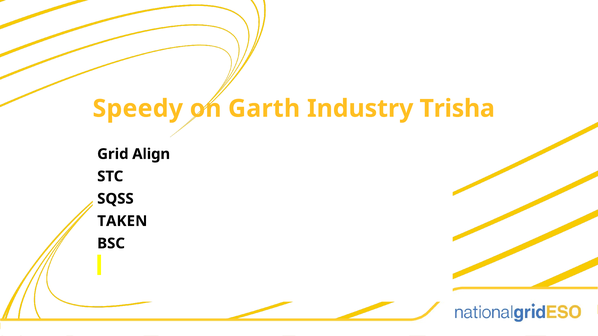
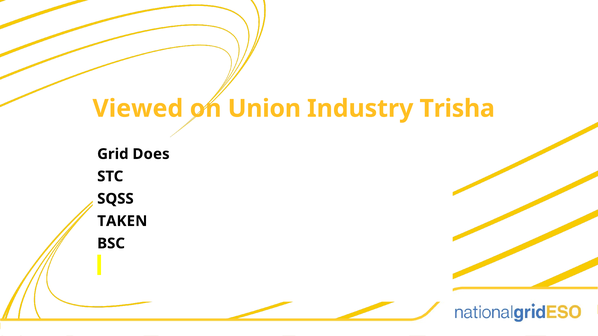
Speedy: Speedy -> Viewed
Garth: Garth -> Union
Align: Align -> Does
